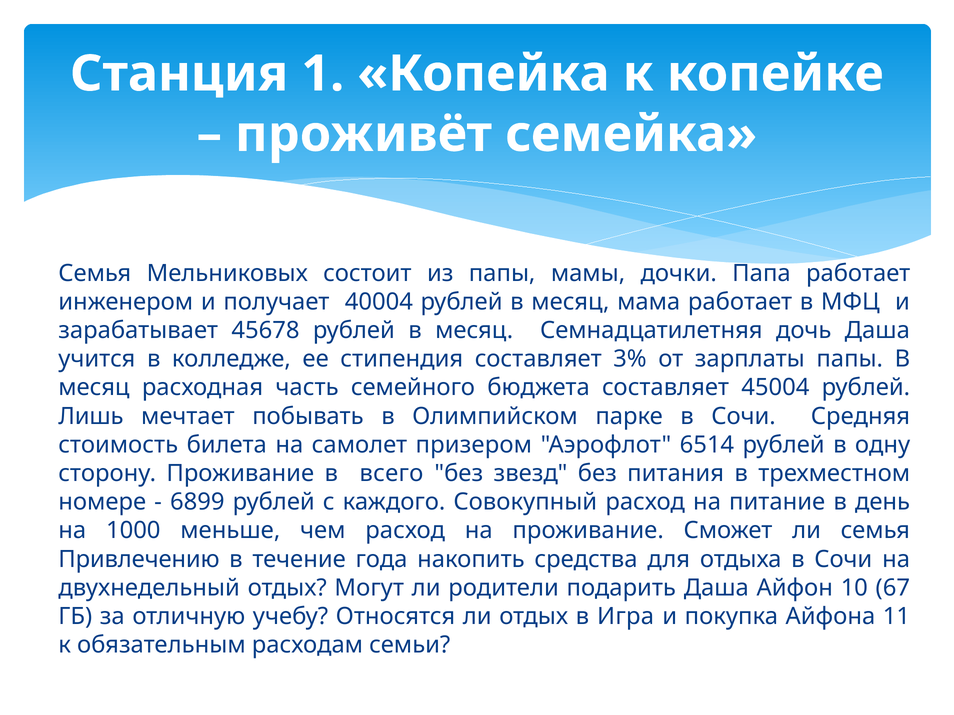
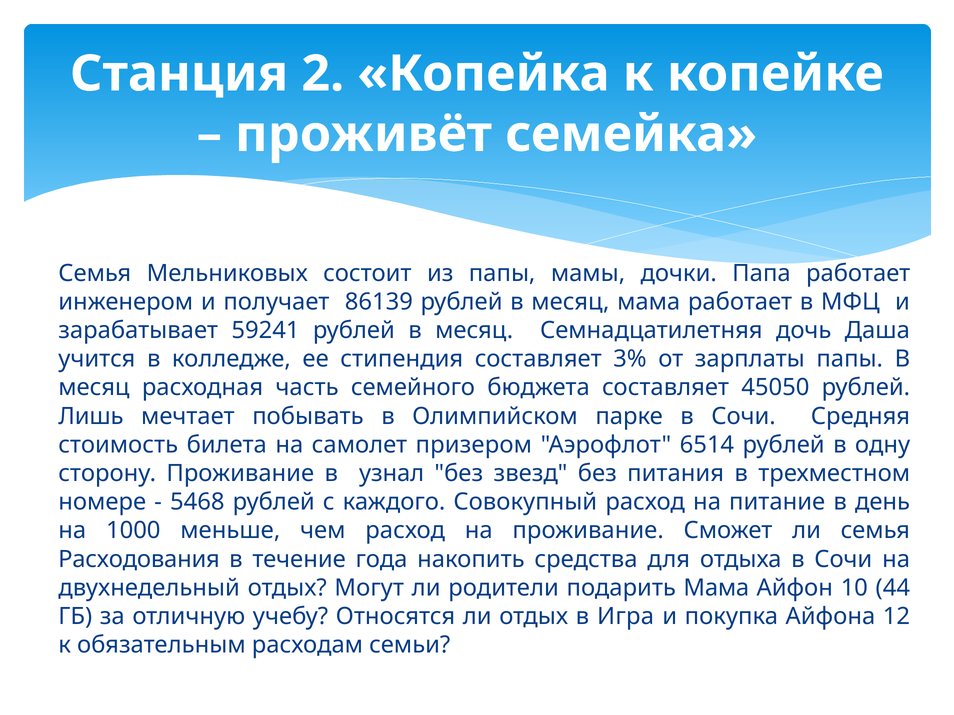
1: 1 -> 2
40004: 40004 -> 86139
45678: 45678 -> 59241
45004: 45004 -> 45050
всего: всего -> узнал
6899: 6899 -> 5468
Привлечению: Привлечению -> Расходования
подарить Даша: Даша -> Мама
67: 67 -> 44
11: 11 -> 12
